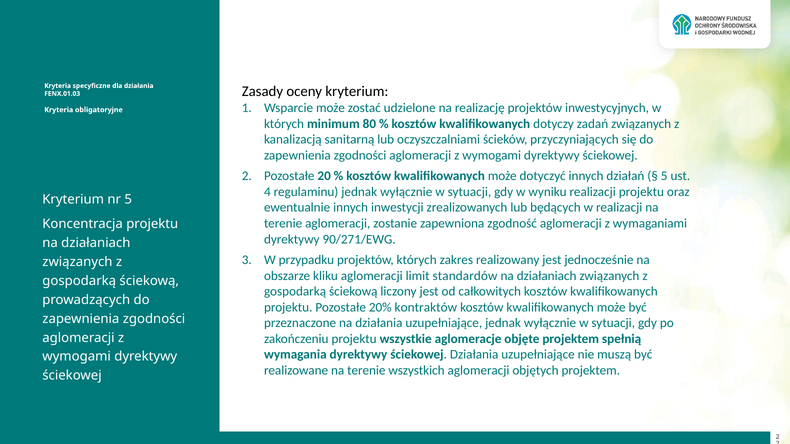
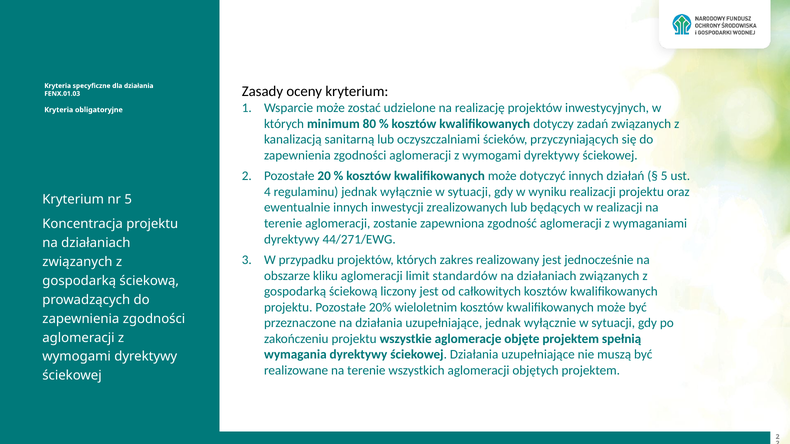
90/271/EWG: 90/271/EWG -> 44/271/EWG
kontraktów: kontraktów -> wieloletnim
